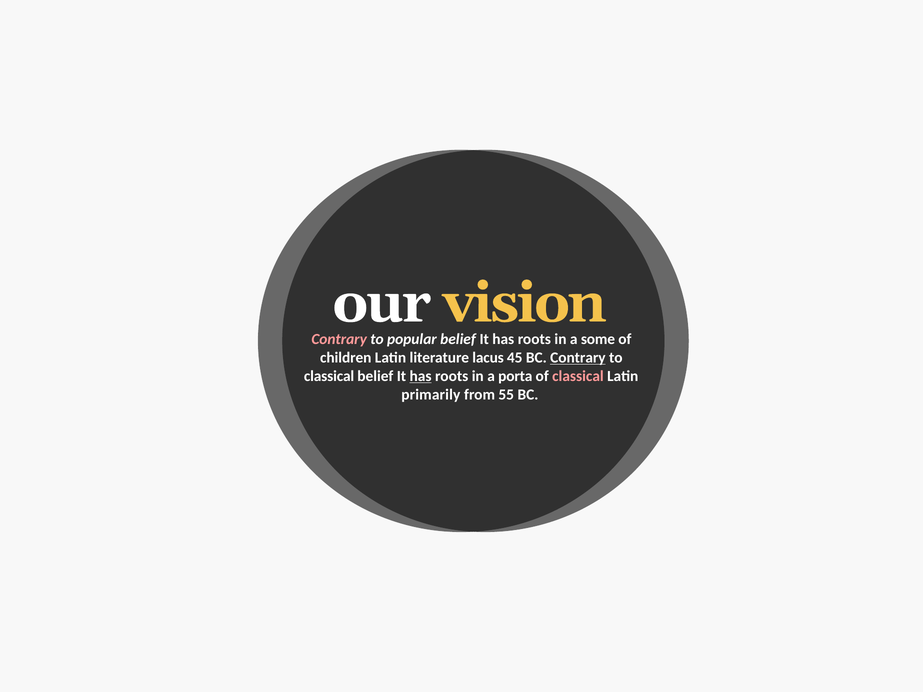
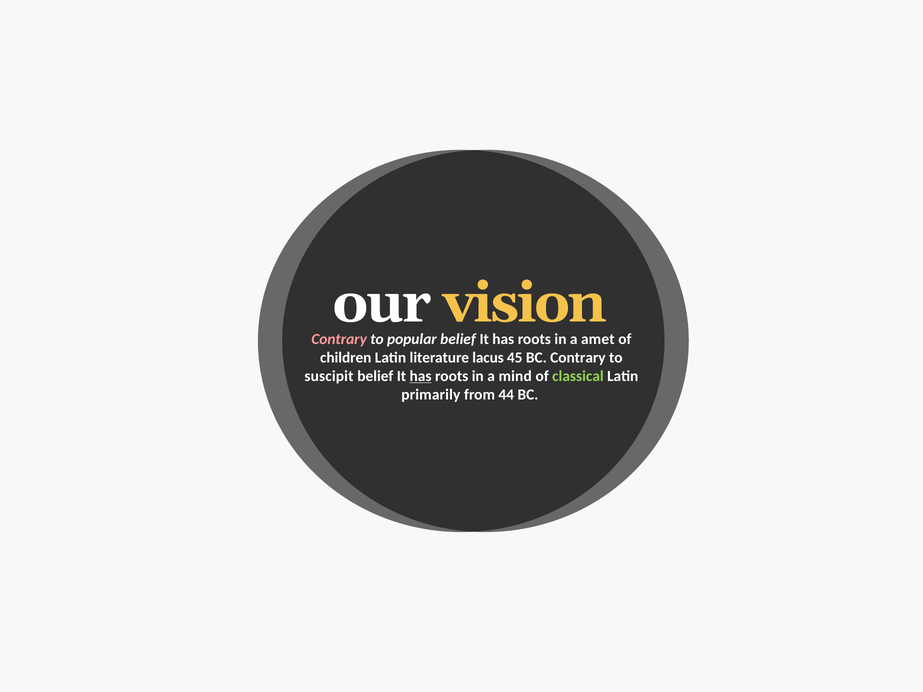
some: some -> amet
Contrary at (578, 358) underline: present -> none
classical at (329, 376): classical -> suscipit
porta: porta -> mind
classical at (578, 376) colour: pink -> light green
55: 55 -> 44
